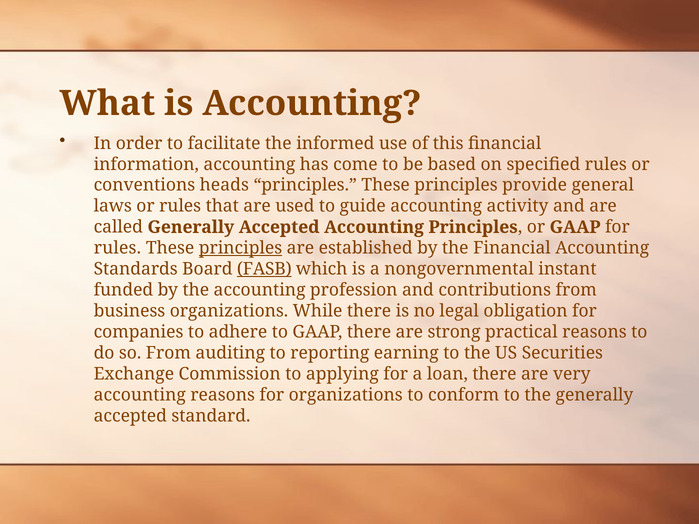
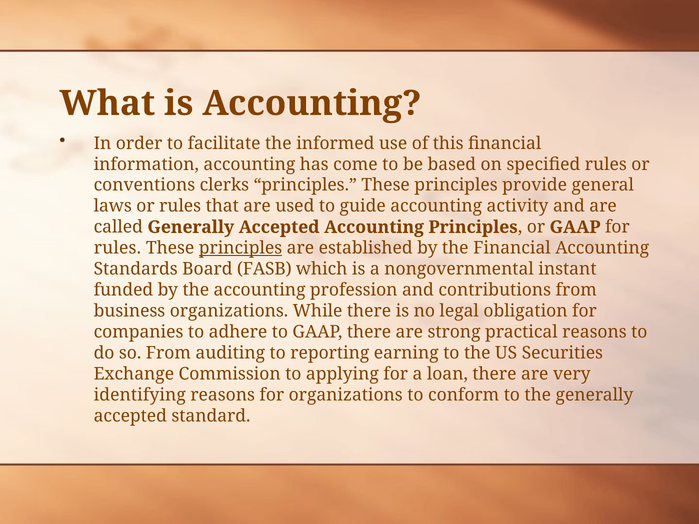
heads: heads -> clerks
FASB underline: present -> none
accounting at (140, 395): accounting -> identifying
